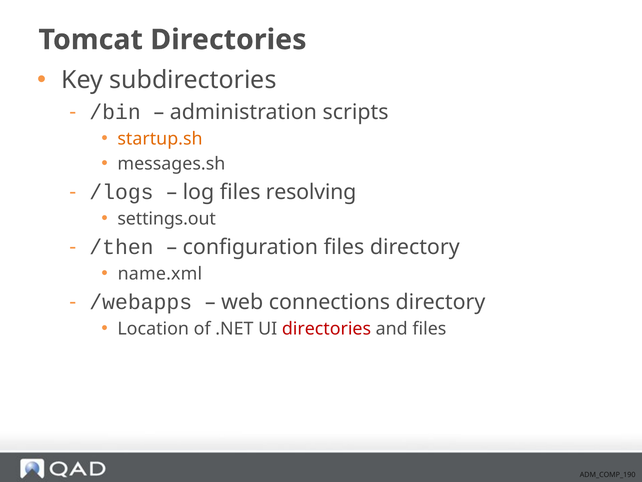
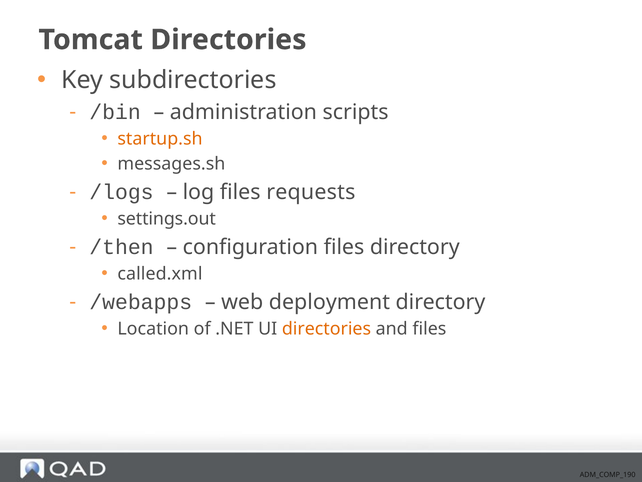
resolving: resolving -> requests
name.xml: name.xml -> called.xml
connections: connections -> deployment
directories at (326, 329) colour: red -> orange
